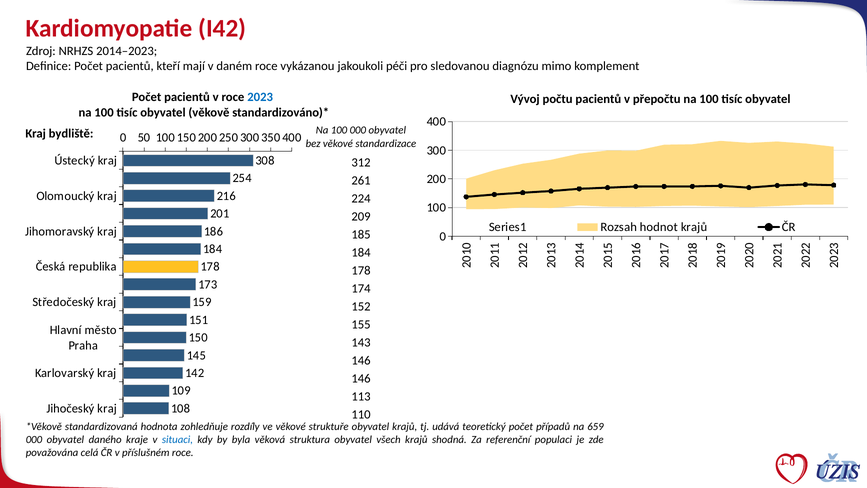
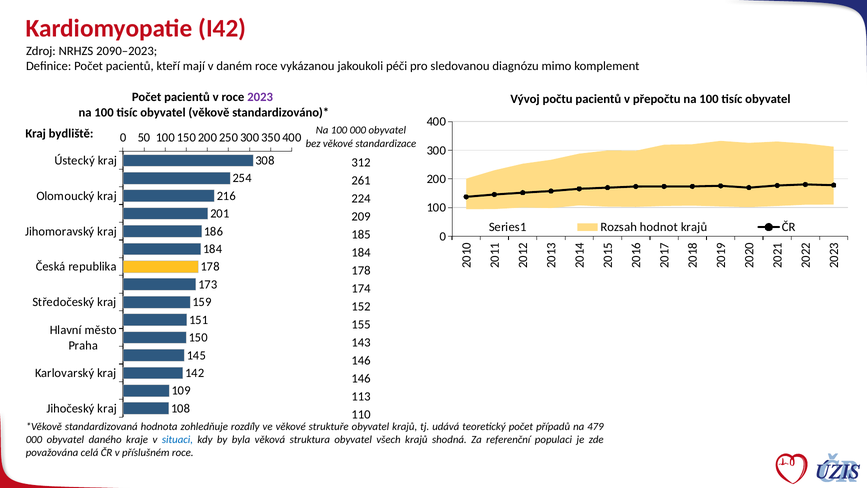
2014–2023: 2014–2023 -> 2090–2023
2023 colour: blue -> purple
659: 659 -> 479
